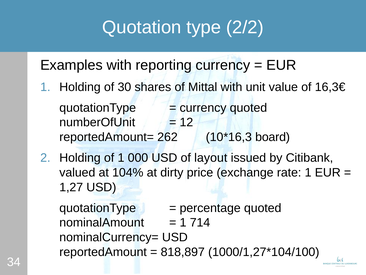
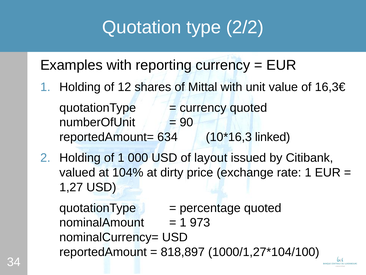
30: 30 -> 12
12: 12 -> 90
262: 262 -> 634
board: board -> linked
714: 714 -> 973
